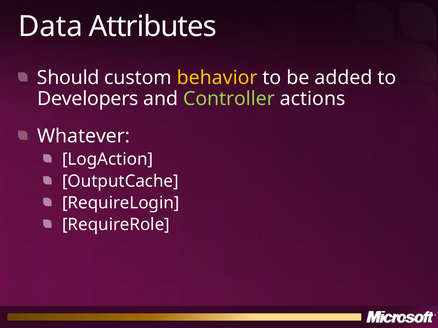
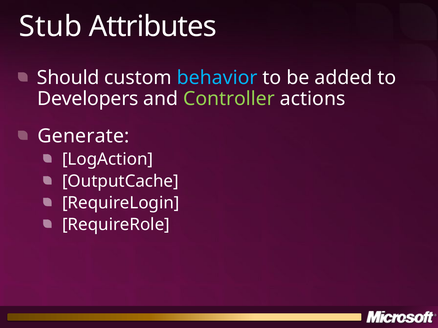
Data: Data -> Stub
behavior colour: yellow -> light blue
Whatever: Whatever -> Generate
